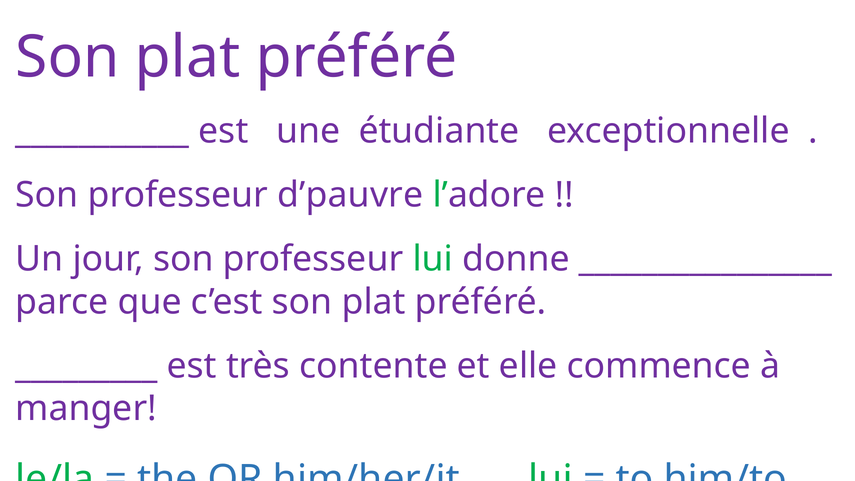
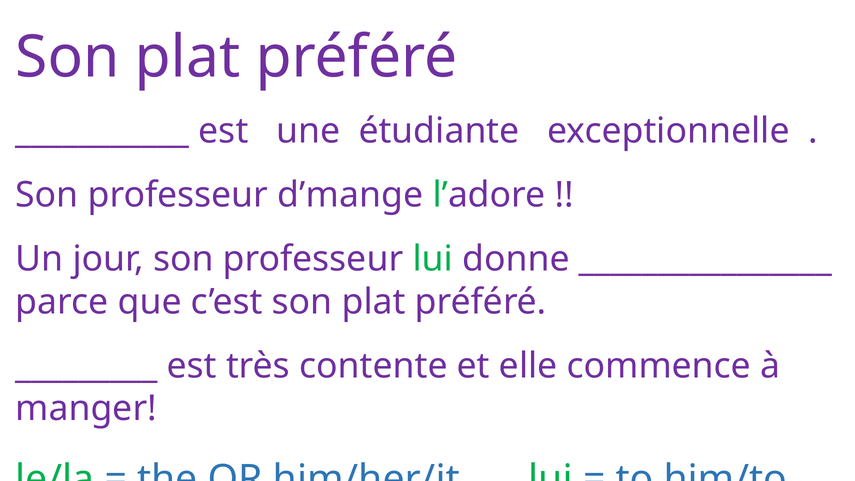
d’pauvre: d’pauvre -> d’mange
